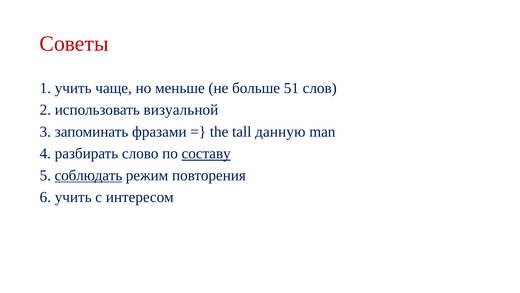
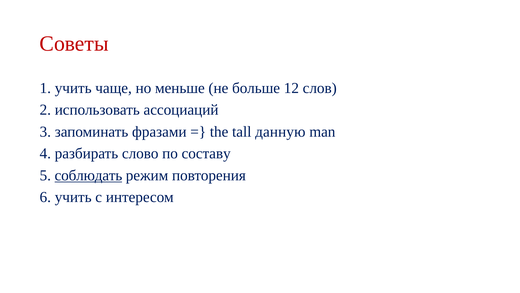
51: 51 -> 12
визуальной: визуальной -> ассоциаций
составу underline: present -> none
